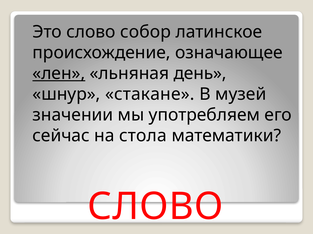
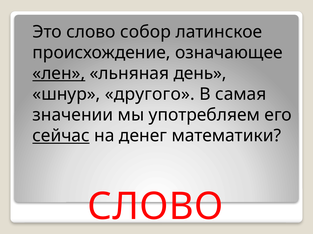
стакане: стакане -> другого
музей: музей -> самая
сейчас underline: none -> present
стола: стола -> денег
